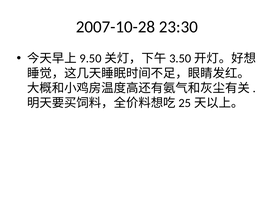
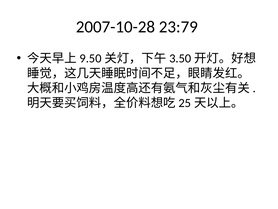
23:30: 23:30 -> 23:79
